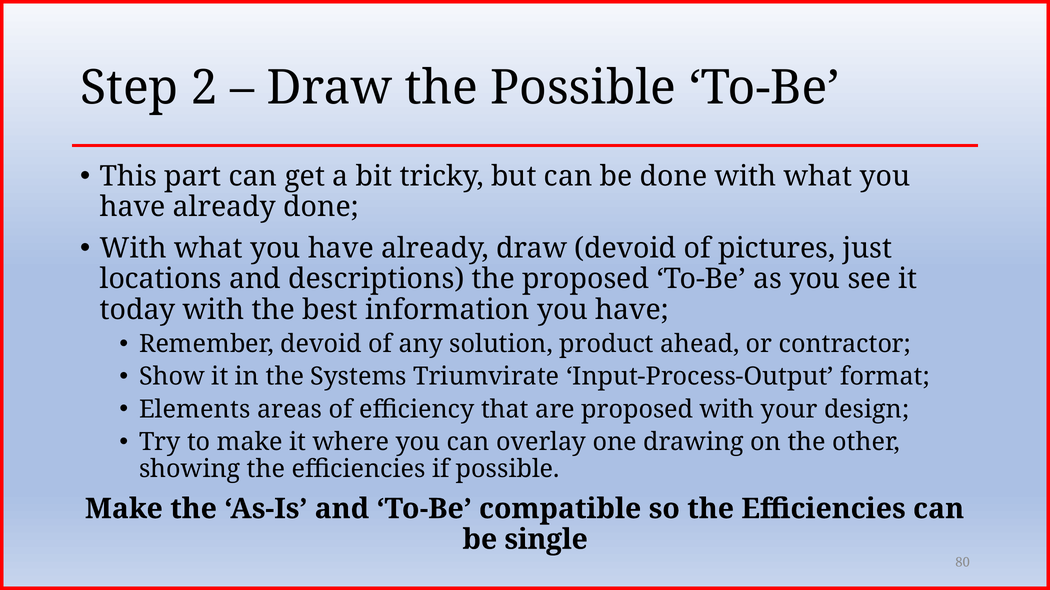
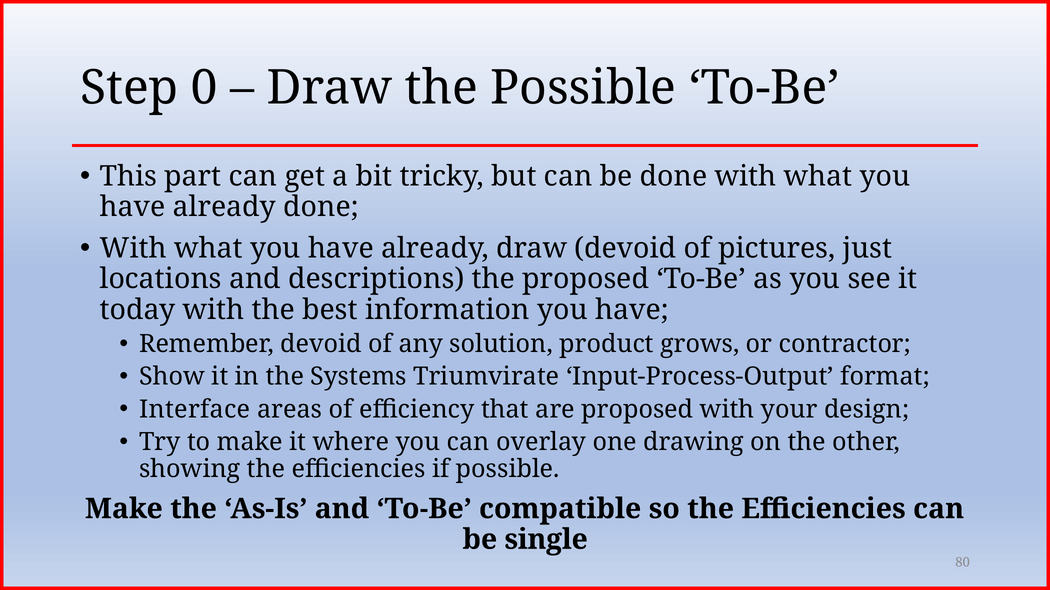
2: 2 -> 0
ahead: ahead -> grows
Elements: Elements -> Interface
